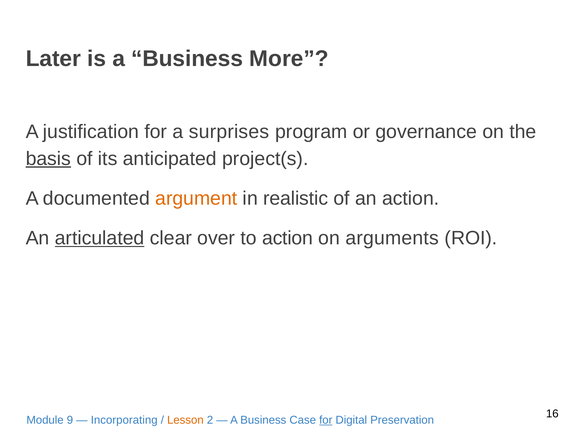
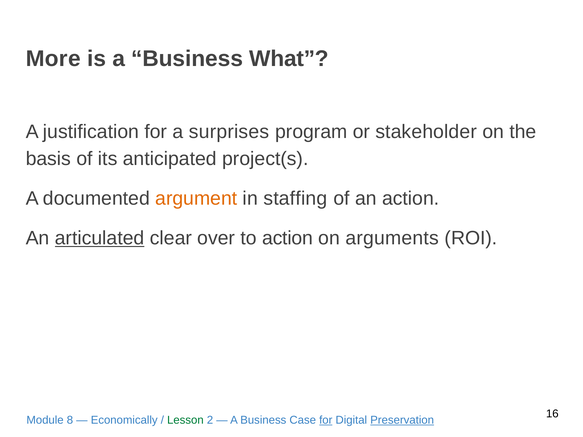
Later: Later -> More
More: More -> What
governance: governance -> stakeholder
basis underline: present -> none
realistic: realistic -> staffing
9: 9 -> 8
Incorporating: Incorporating -> Economically
Lesson colour: orange -> green
Preservation underline: none -> present
